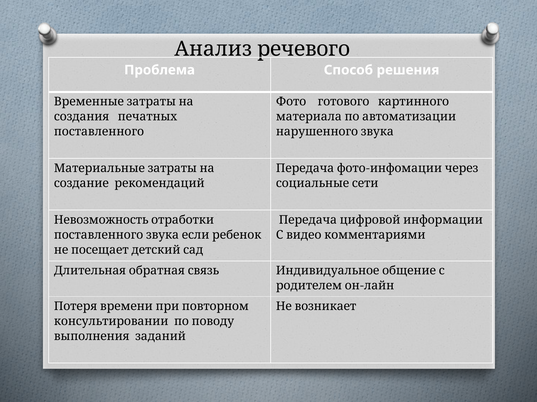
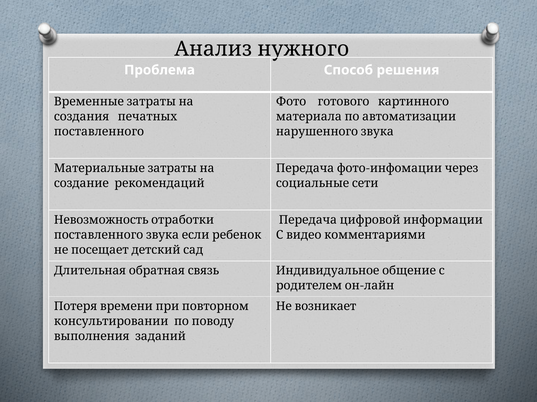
речевого: речевого -> нужного
